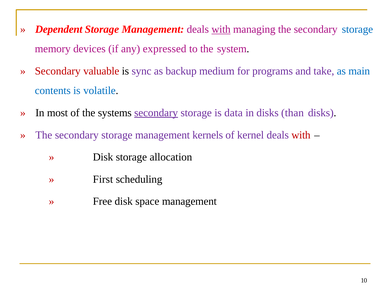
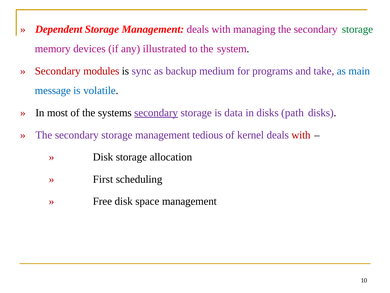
with at (221, 29) underline: present -> none
storage at (357, 29) colour: blue -> green
expressed: expressed -> illustrated
valuable: valuable -> modules
contents: contents -> message
than: than -> path
kernels: kernels -> tedious
